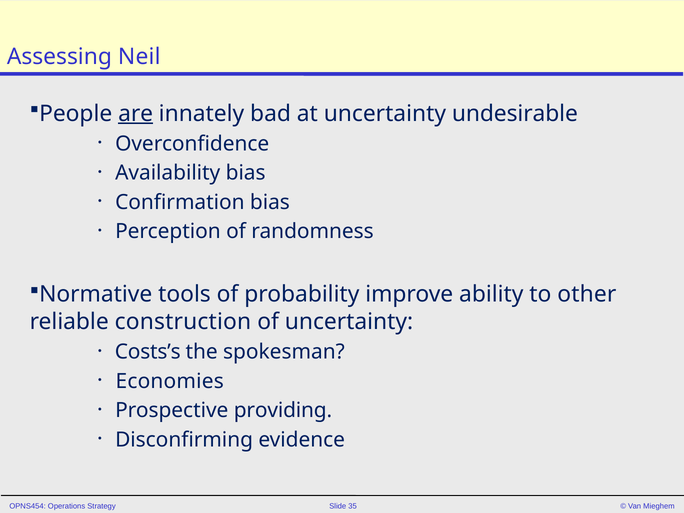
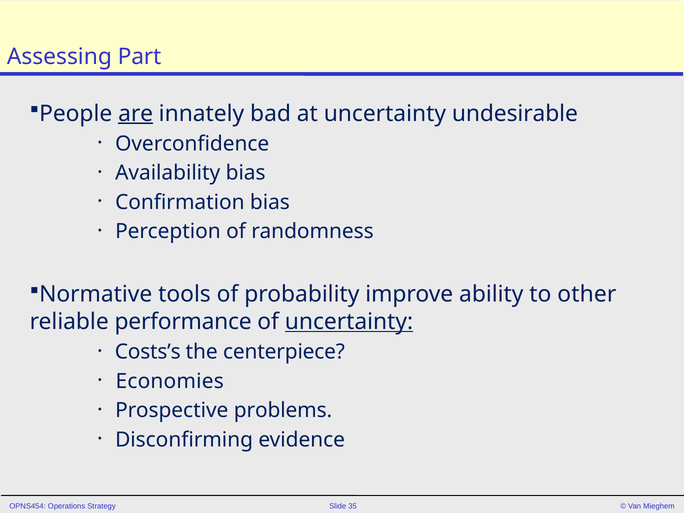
Neil: Neil -> Part
construction: construction -> performance
uncertainty at (349, 322) underline: none -> present
spokesman: spokesman -> centerpiece
providing: providing -> problems
